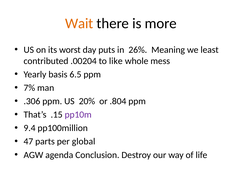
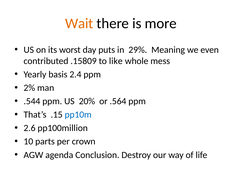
26%: 26% -> 29%
least: least -> even
.00204: .00204 -> .15809
6.5: 6.5 -> 2.4
7%: 7% -> 2%
.306: .306 -> .544
.804: .804 -> .564
pp10m colour: purple -> blue
9.4: 9.4 -> 2.6
47: 47 -> 10
global: global -> crown
